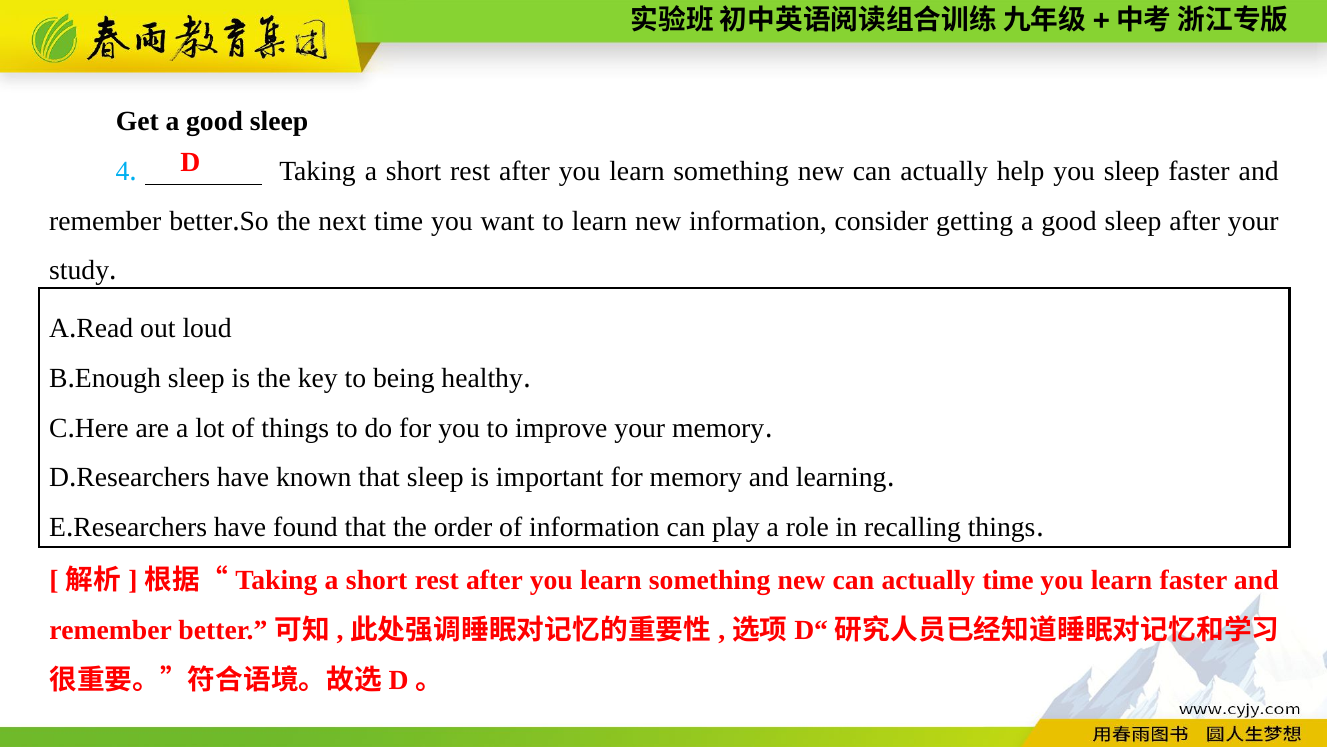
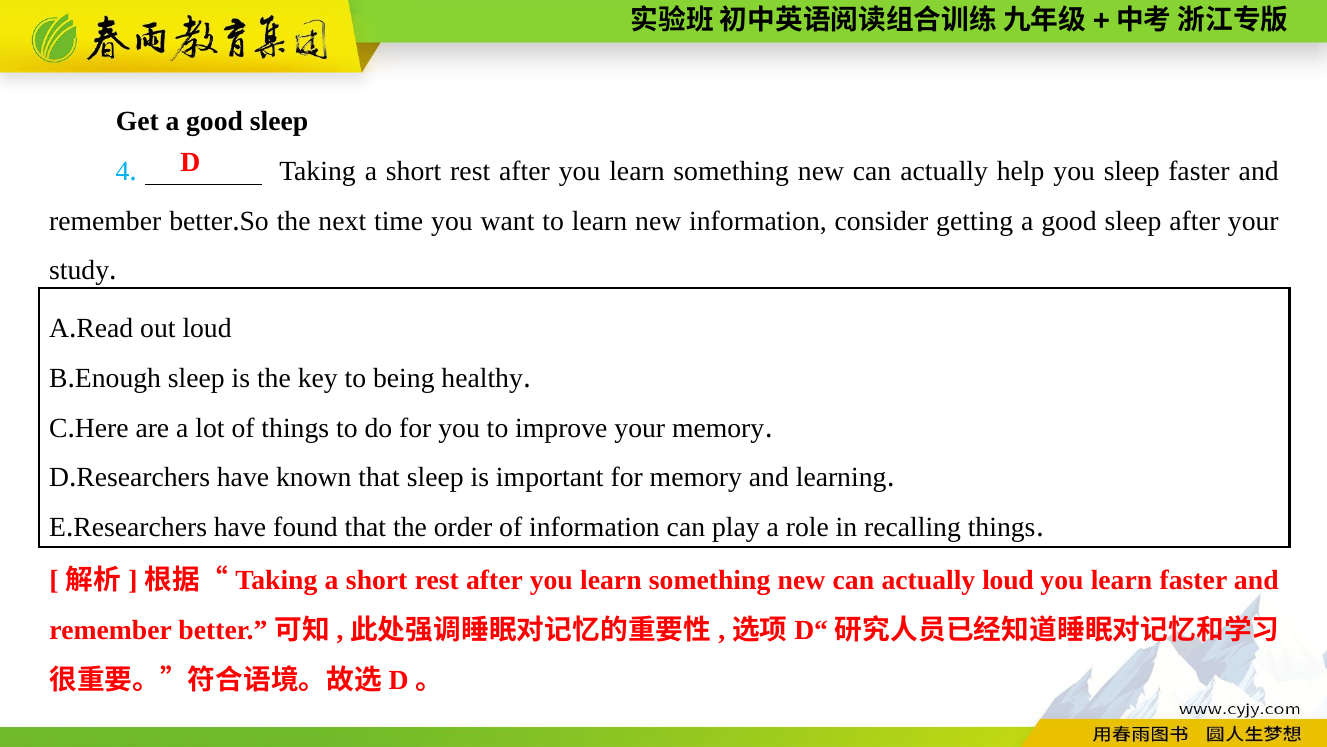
actually time: time -> loud
